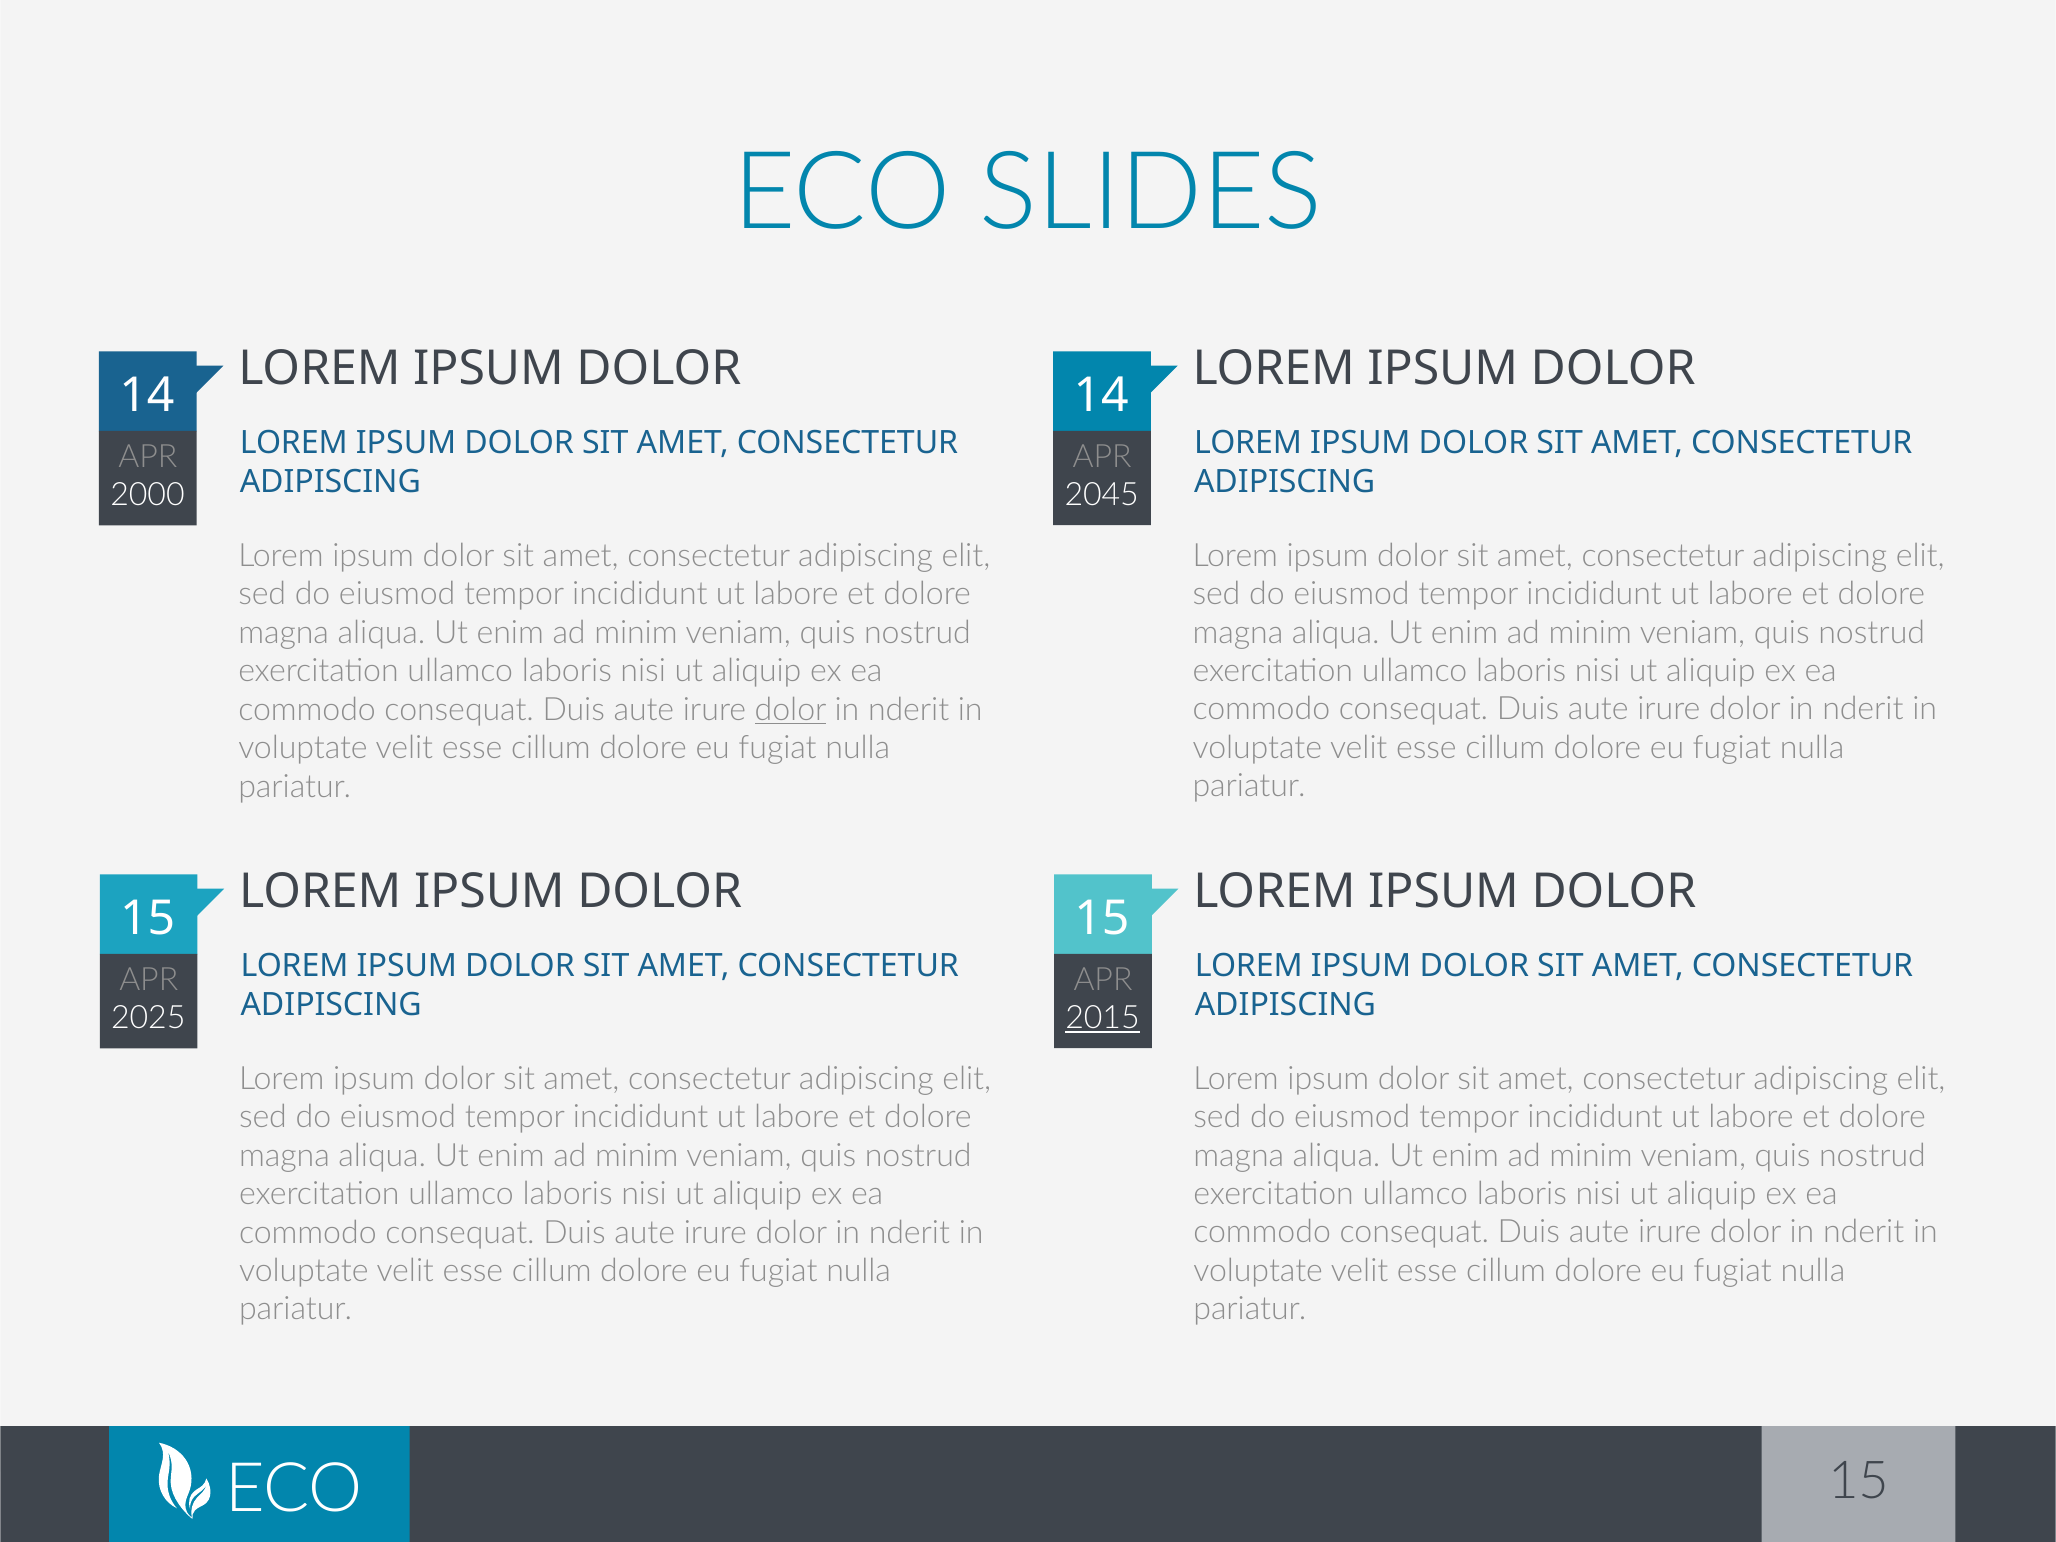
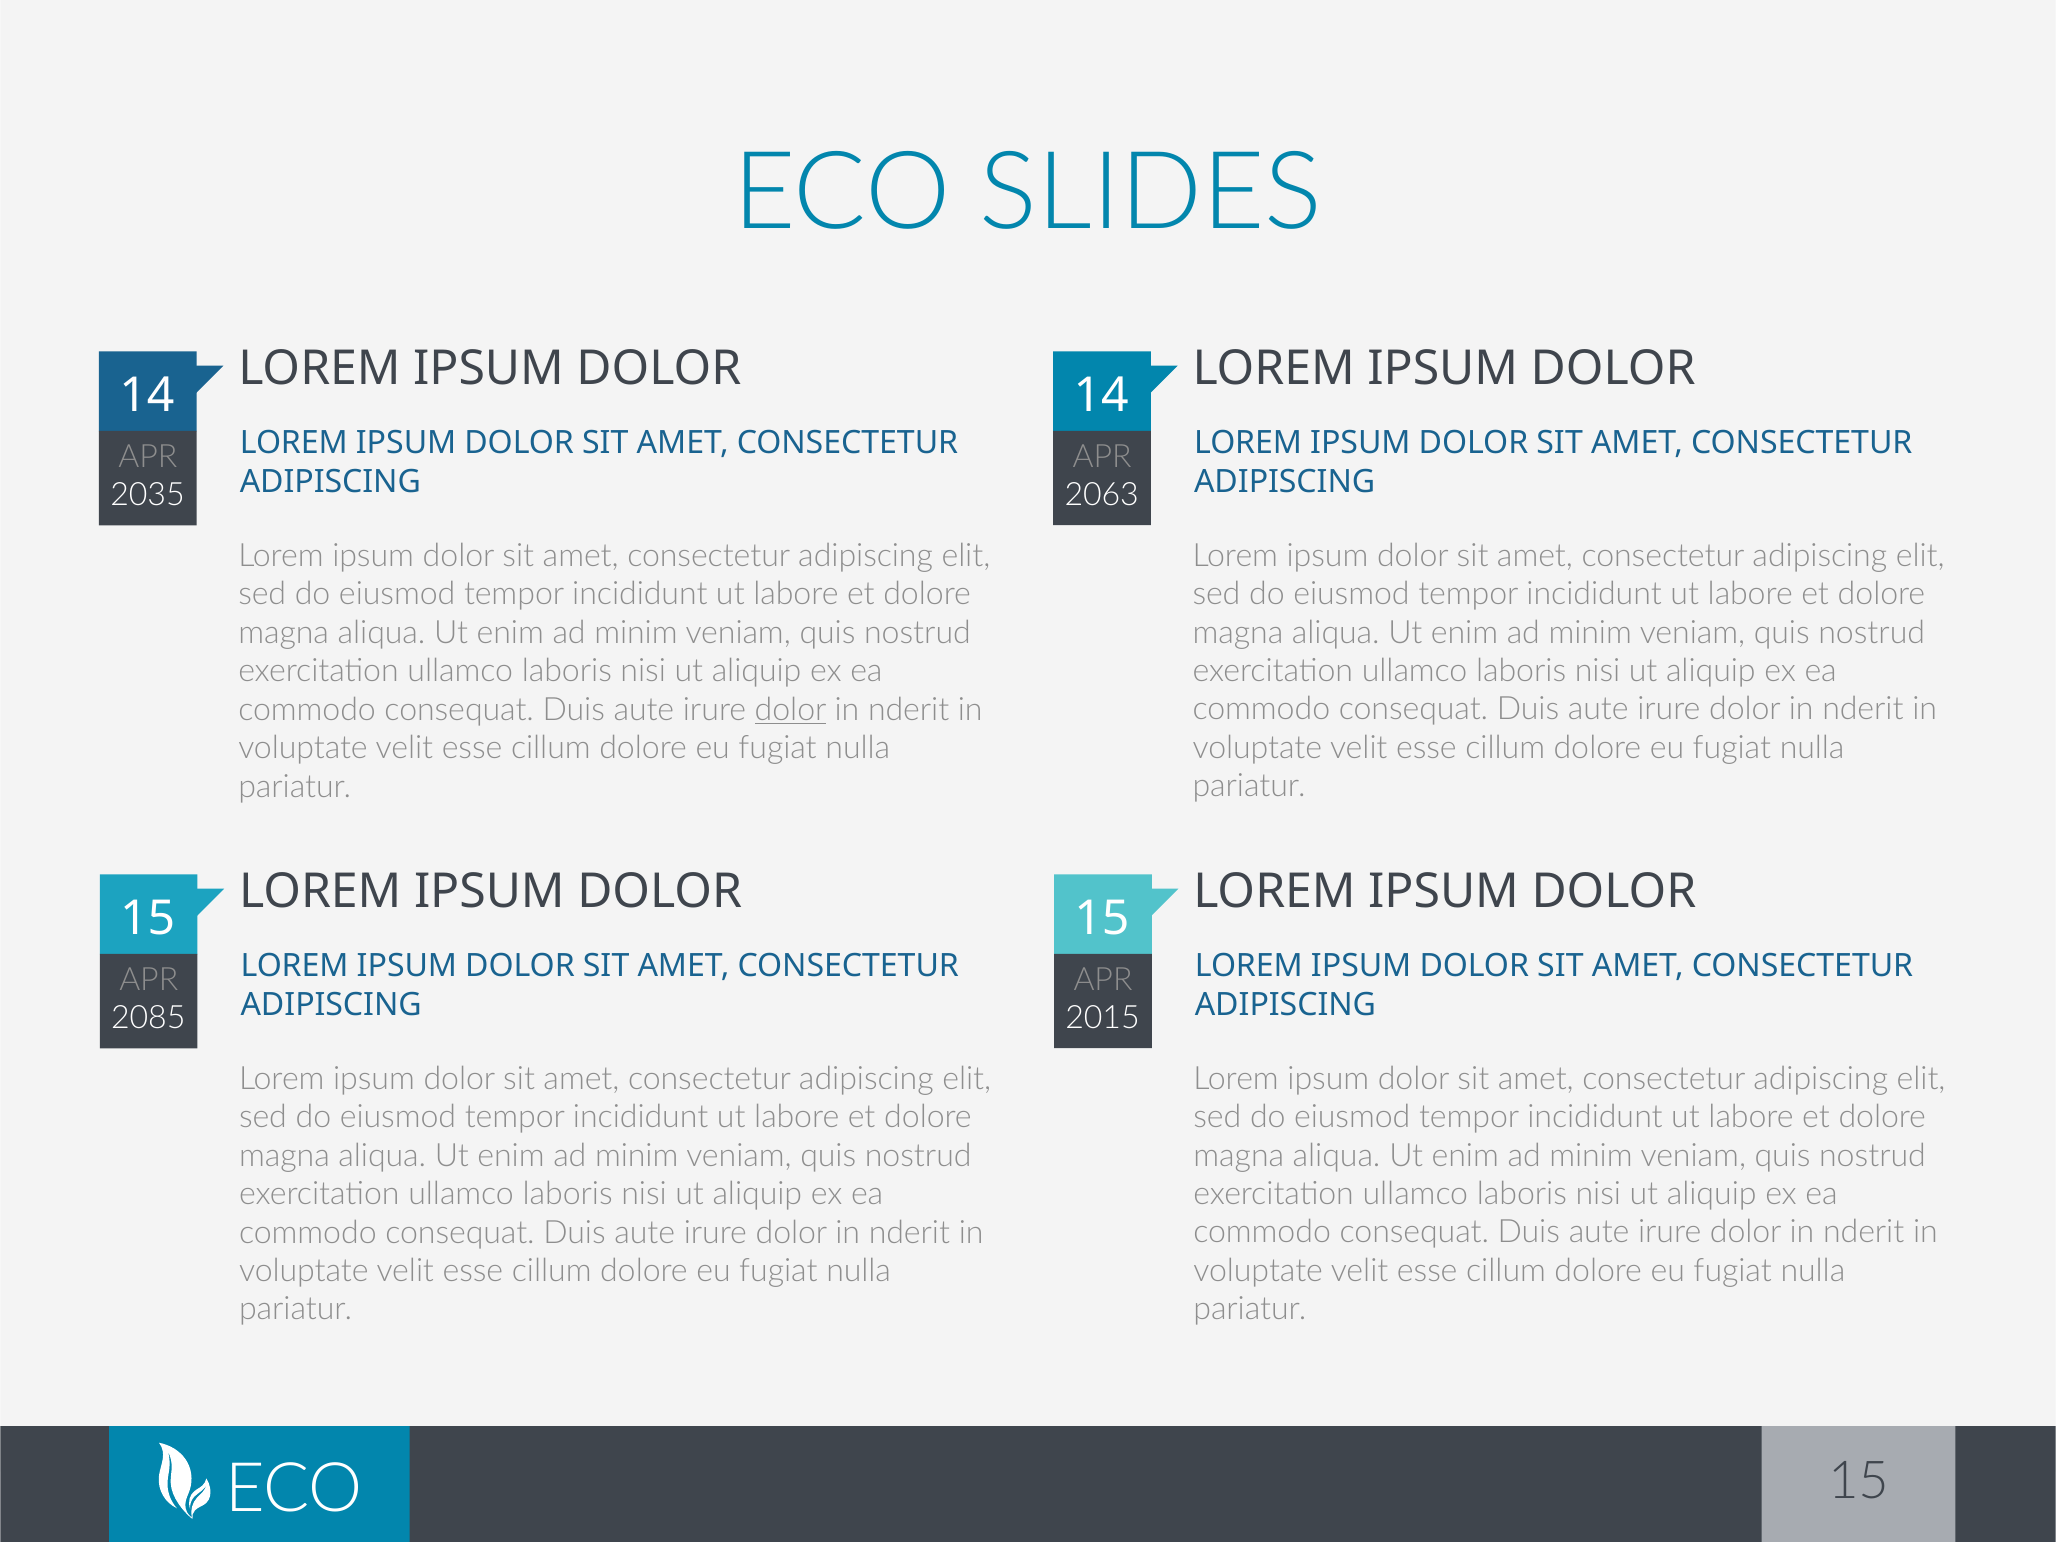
2045: 2045 -> 2063
2000: 2000 -> 2035
2025: 2025 -> 2085
2015 underline: present -> none
